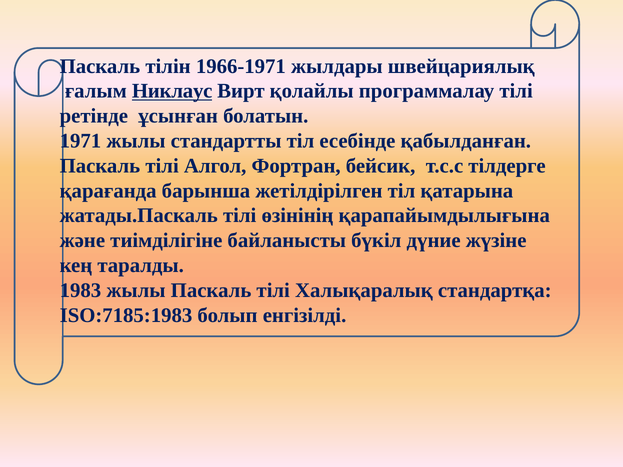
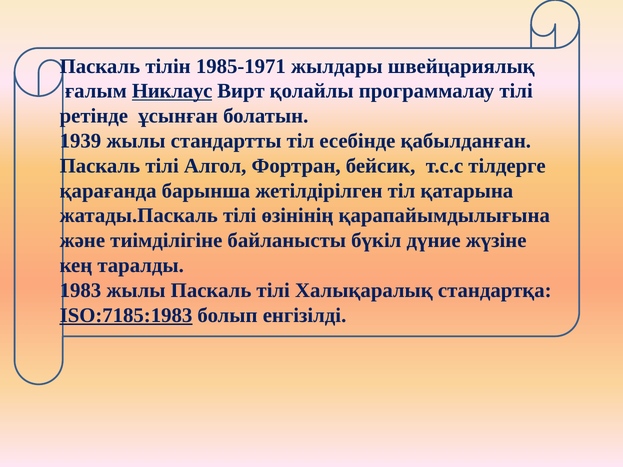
1966-1971: 1966-1971 -> 1985-1971
1971: 1971 -> 1939
ISO:7185:1983 underline: none -> present
